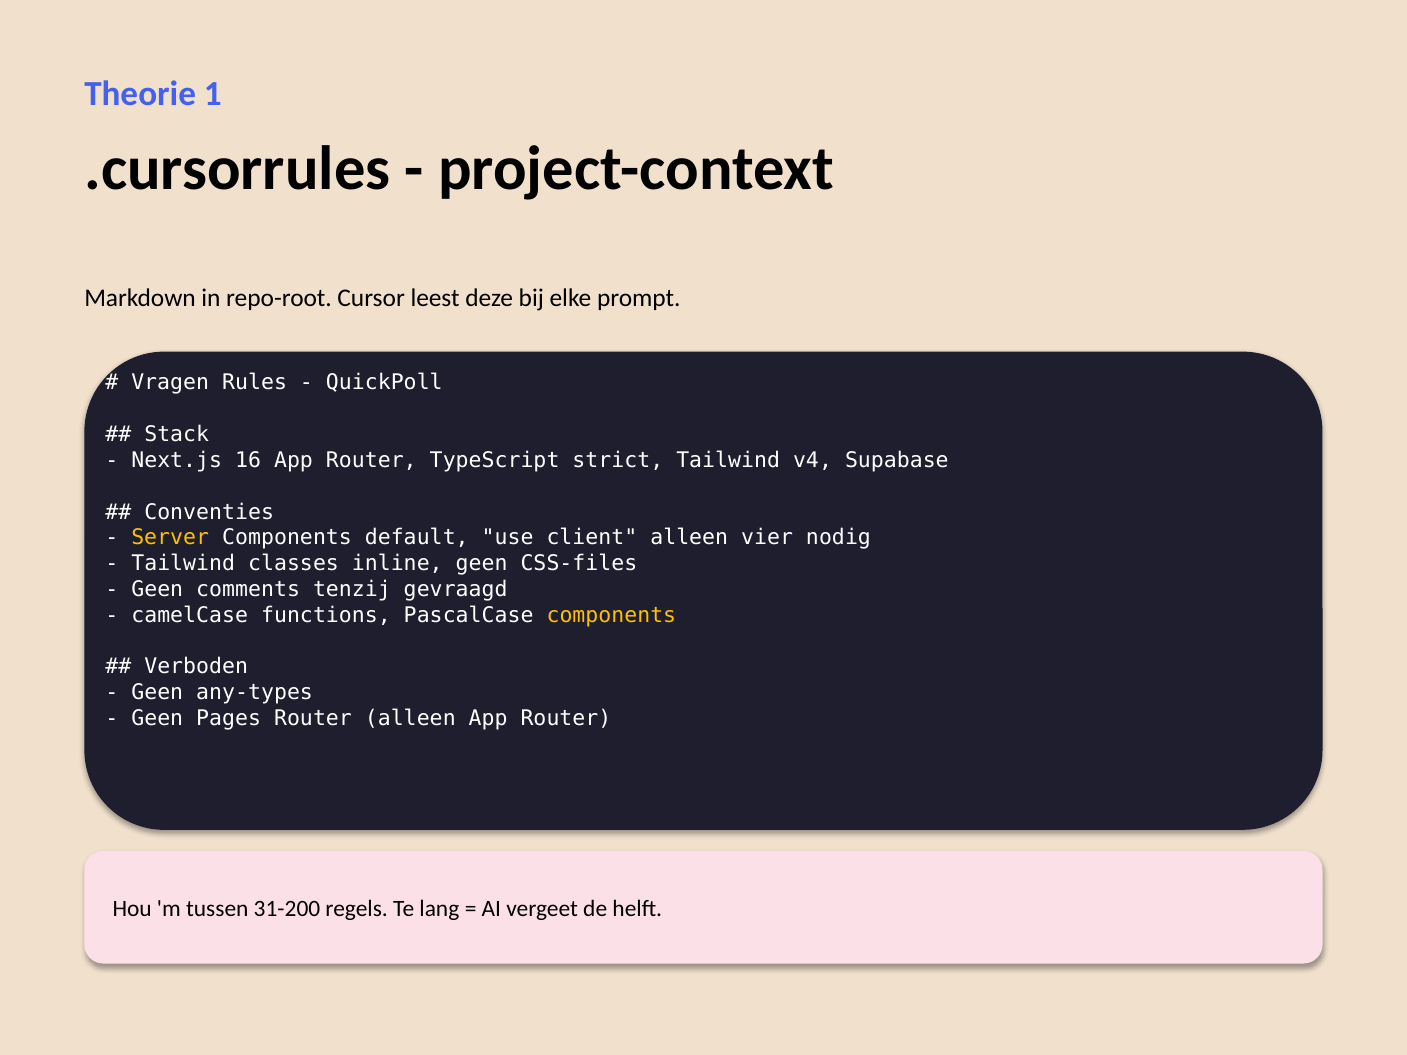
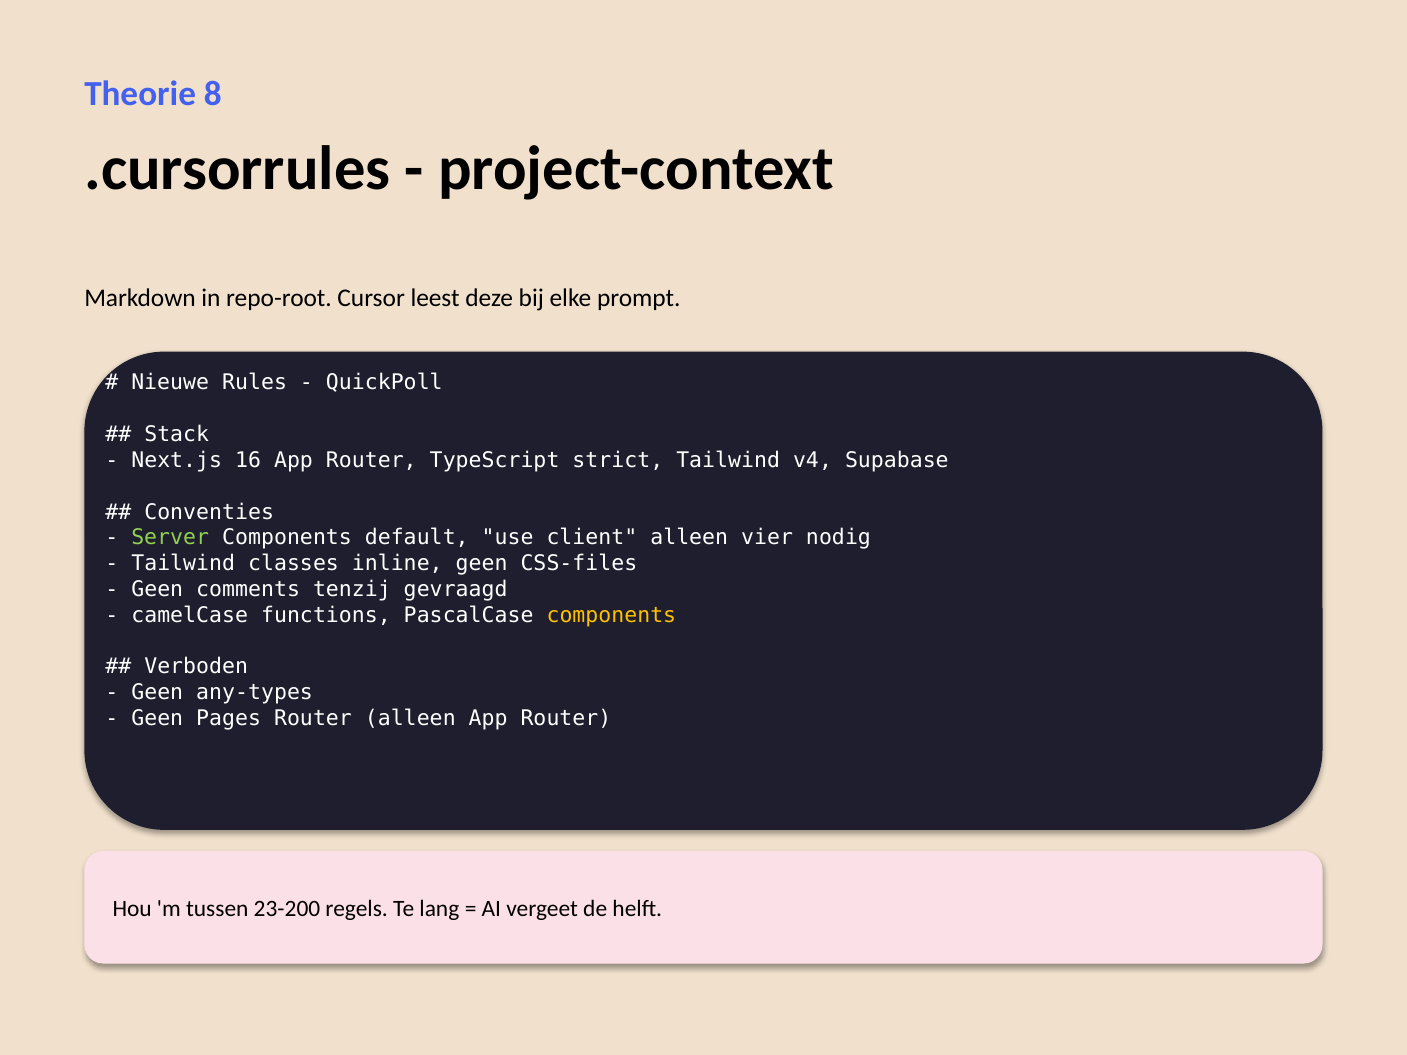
1: 1 -> 8
Vragen: Vragen -> Nieuwe
Server colour: yellow -> light green
31-200: 31-200 -> 23-200
